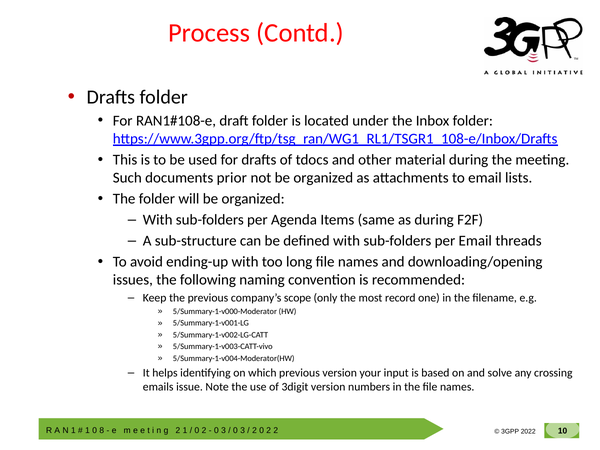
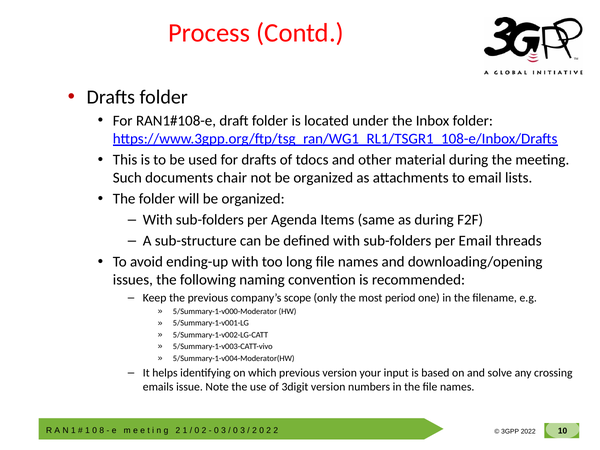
prior: prior -> chair
record: record -> period
